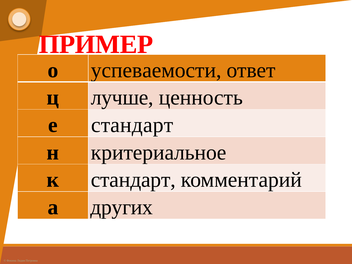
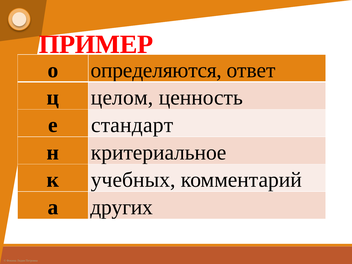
успеваемости: успеваемости -> определяются
лучше: лучше -> целом
к стандарт: стандарт -> учебных
